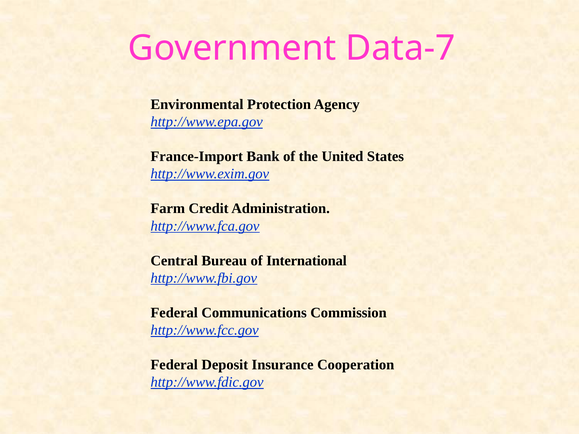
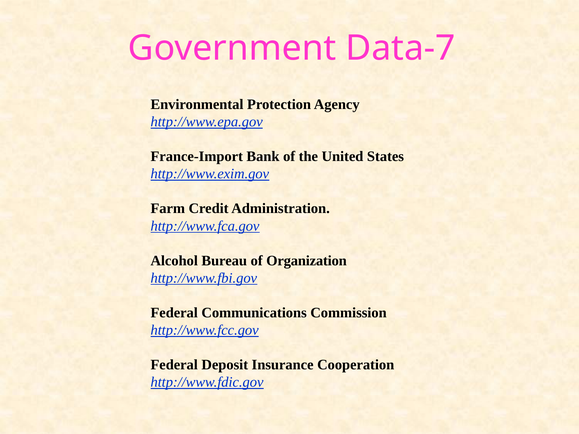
Central: Central -> Alcohol
International: International -> Organization
